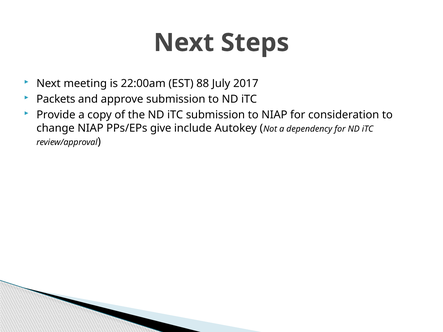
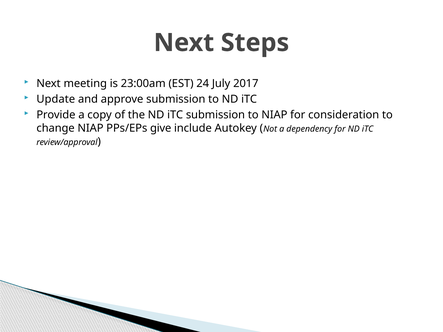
22:00am: 22:00am -> 23:00am
88: 88 -> 24
Packets: Packets -> Update
